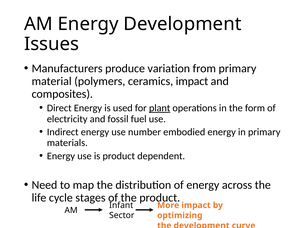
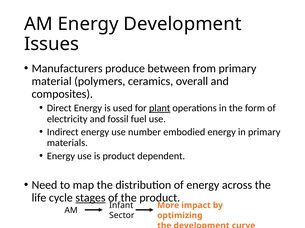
variation: variation -> between
ceramics impact: impact -> overall
stages underline: none -> present
